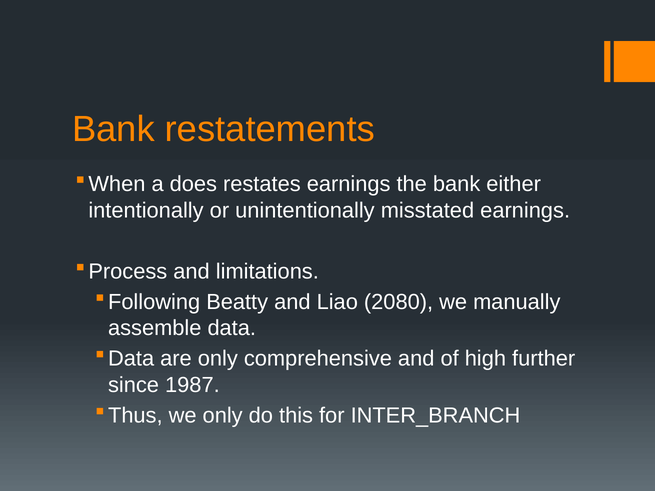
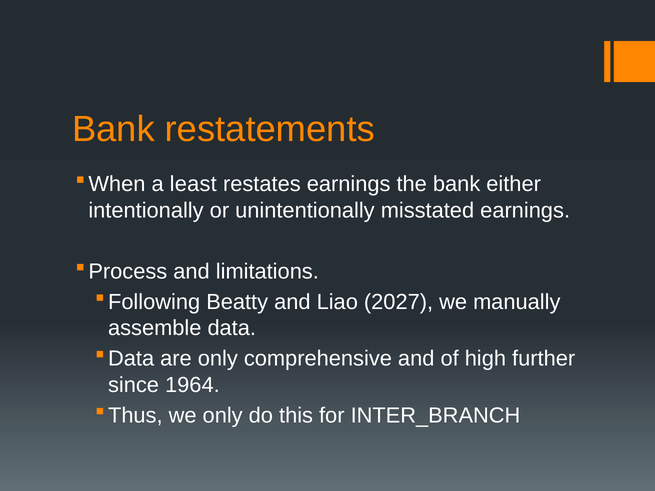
does: does -> least
2080: 2080 -> 2027
1987: 1987 -> 1964
